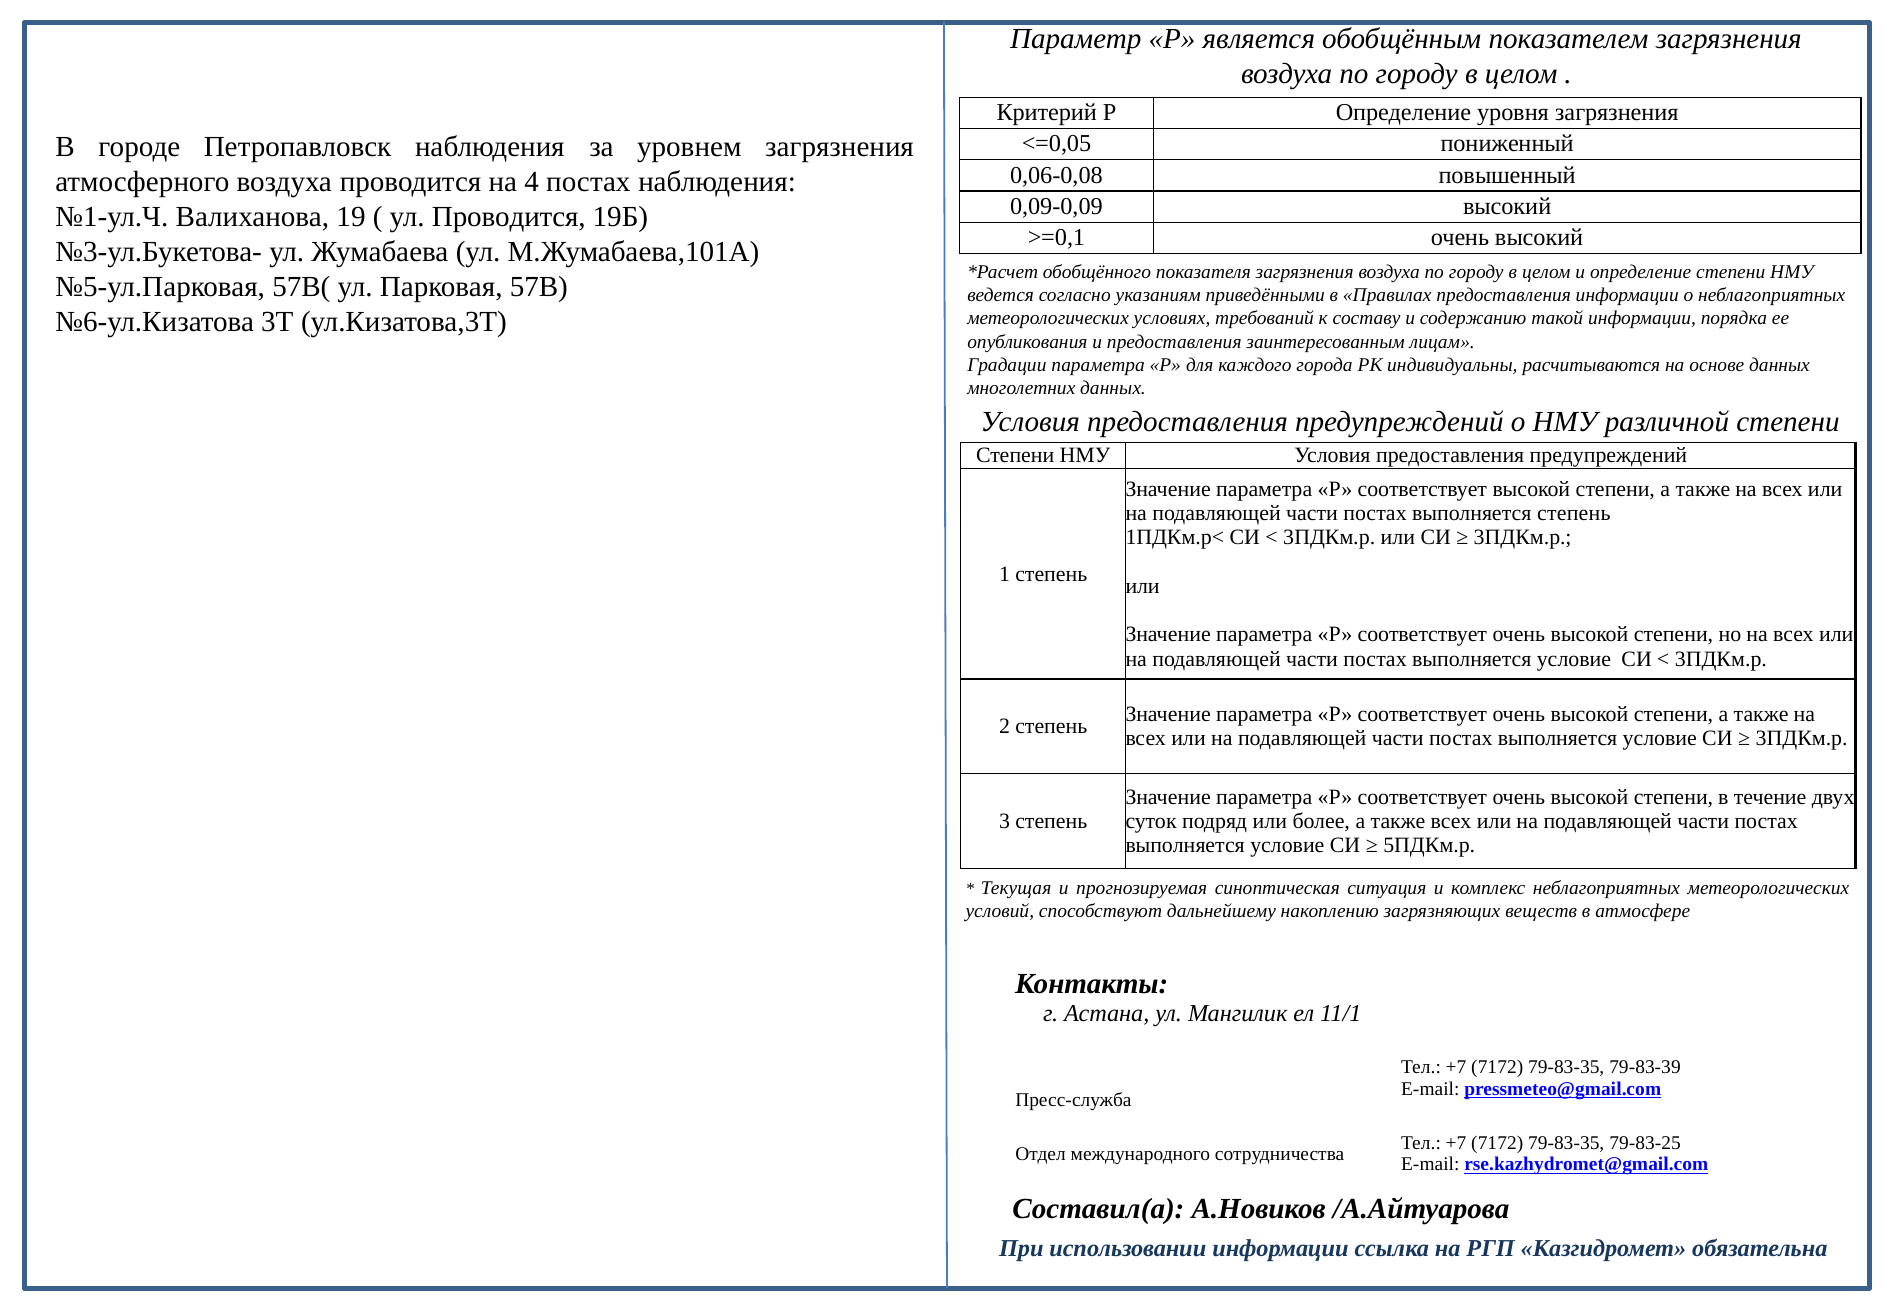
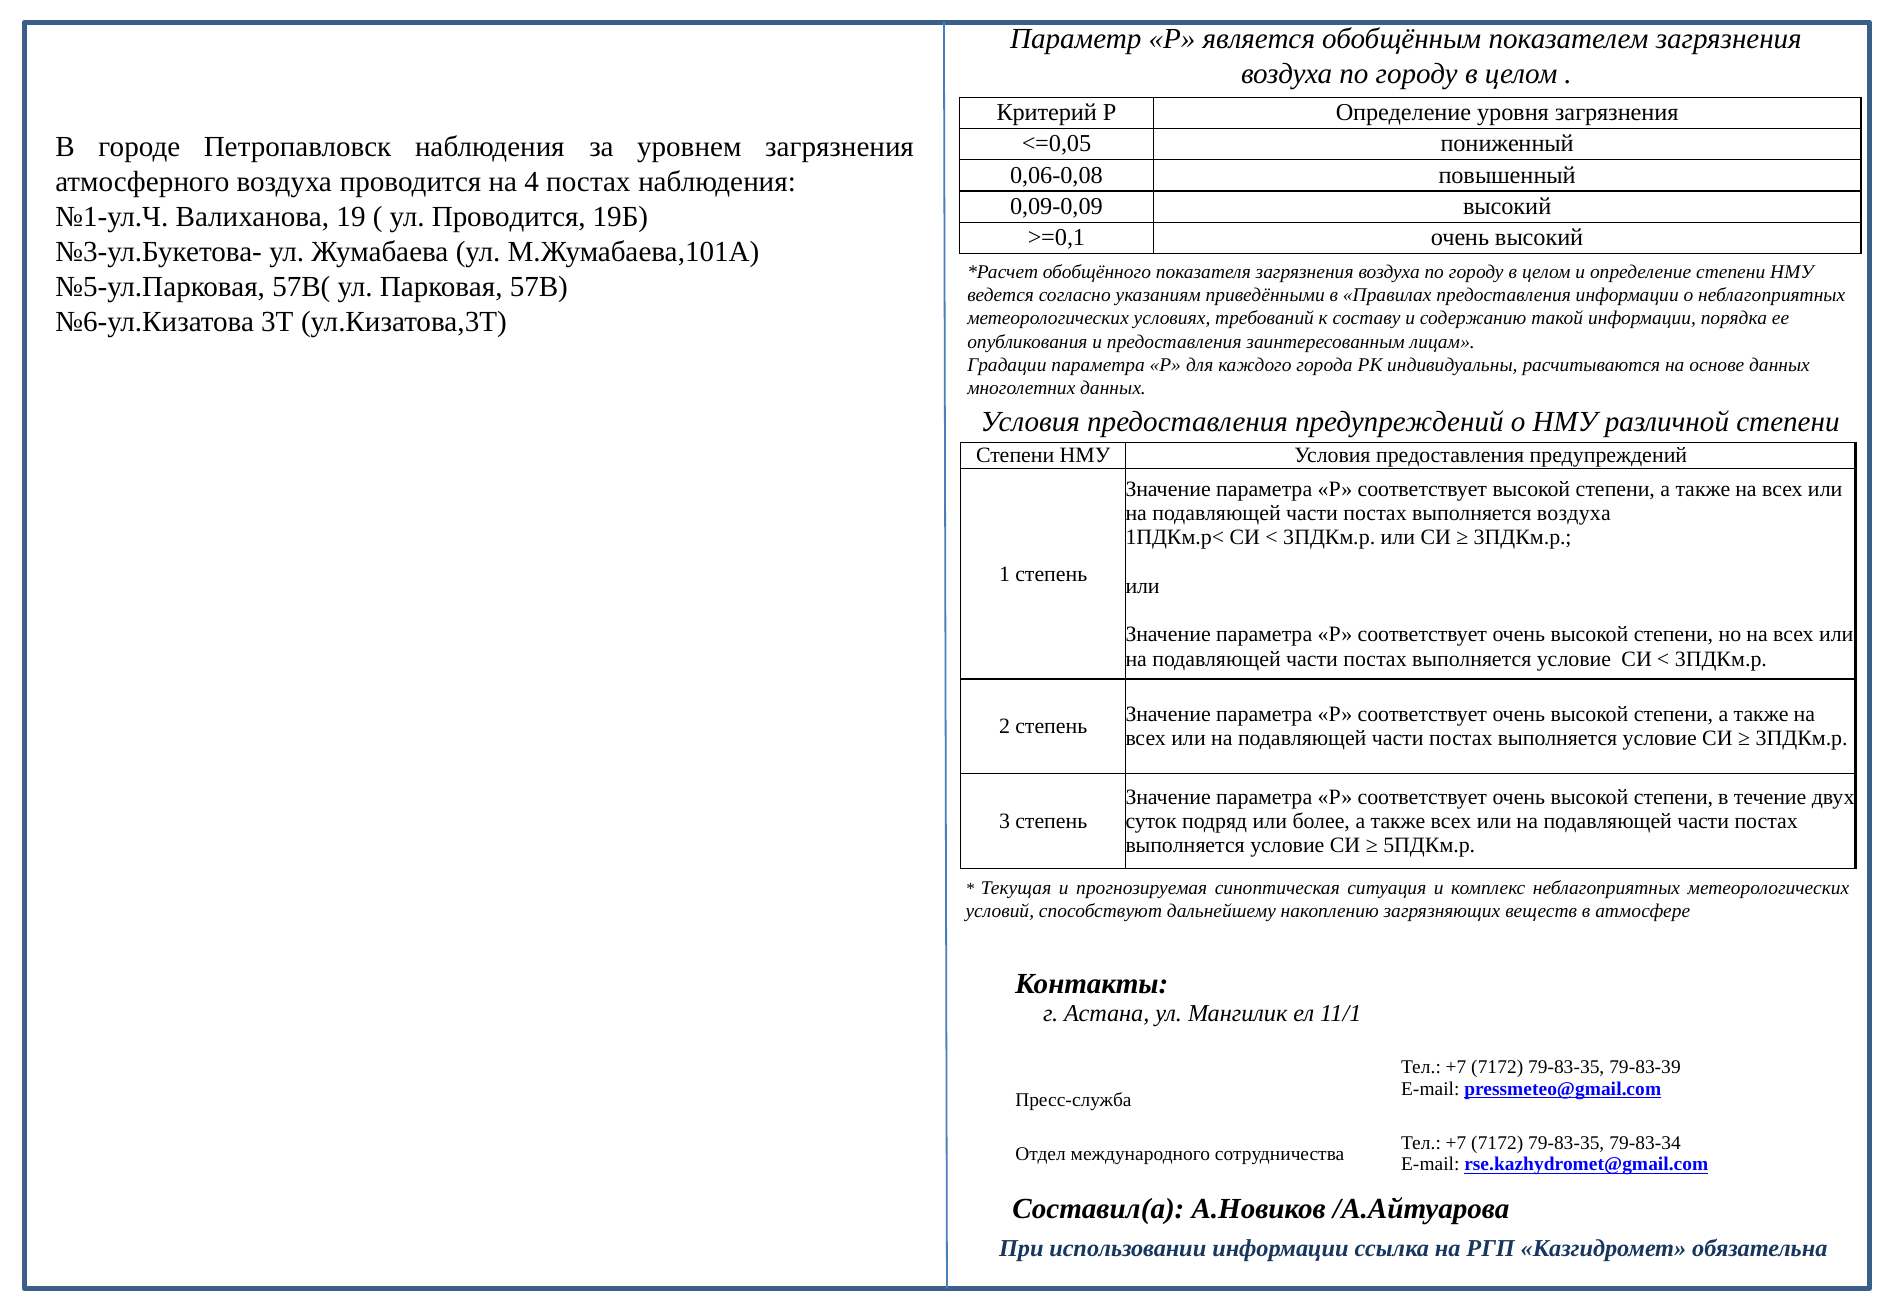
выполняется степень: степень -> воздуха
79-83-25: 79-83-25 -> 79-83-34
